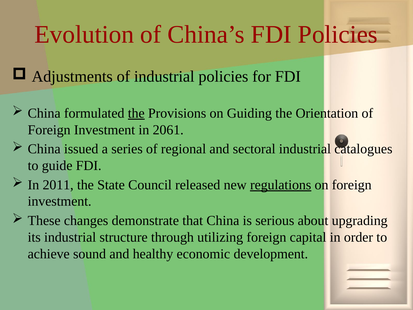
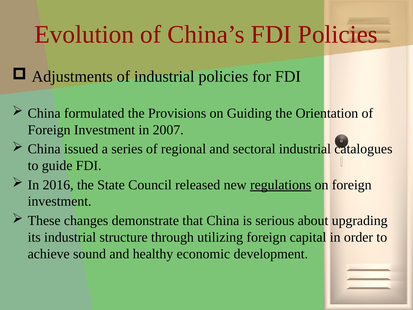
the at (136, 113) underline: present -> none
2061: 2061 -> 2007
2011: 2011 -> 2016
